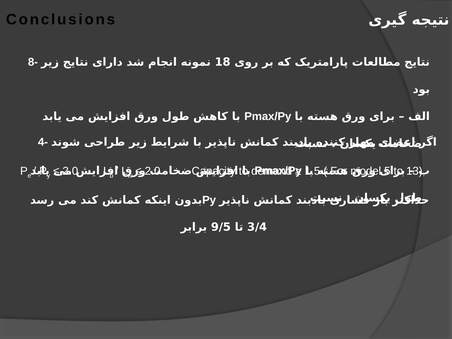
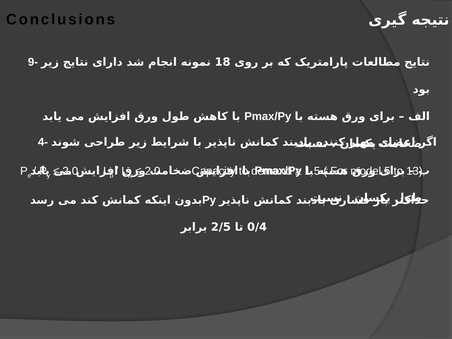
8-: 8- -> 9-
9/5: 9/5 -> 2/5
3/4: 3/4 -> 0/4
